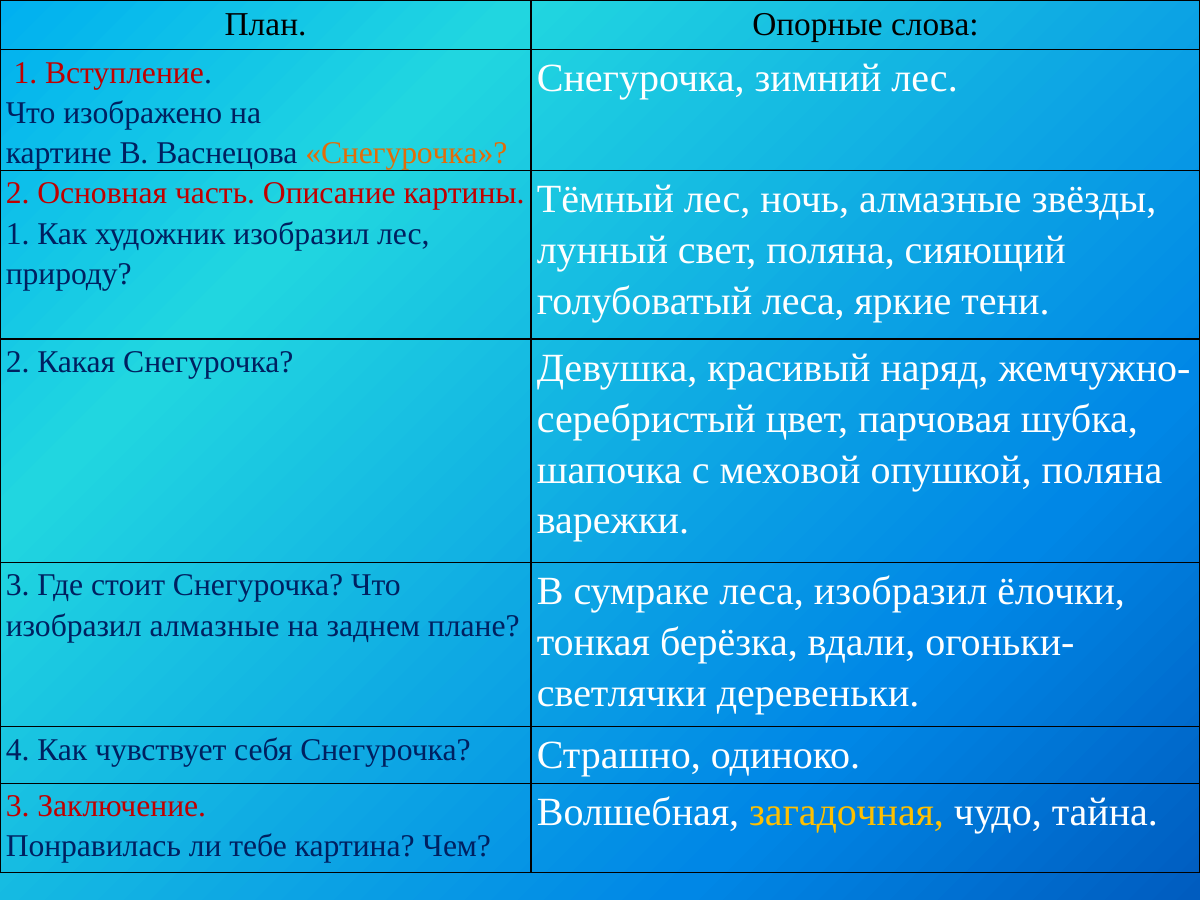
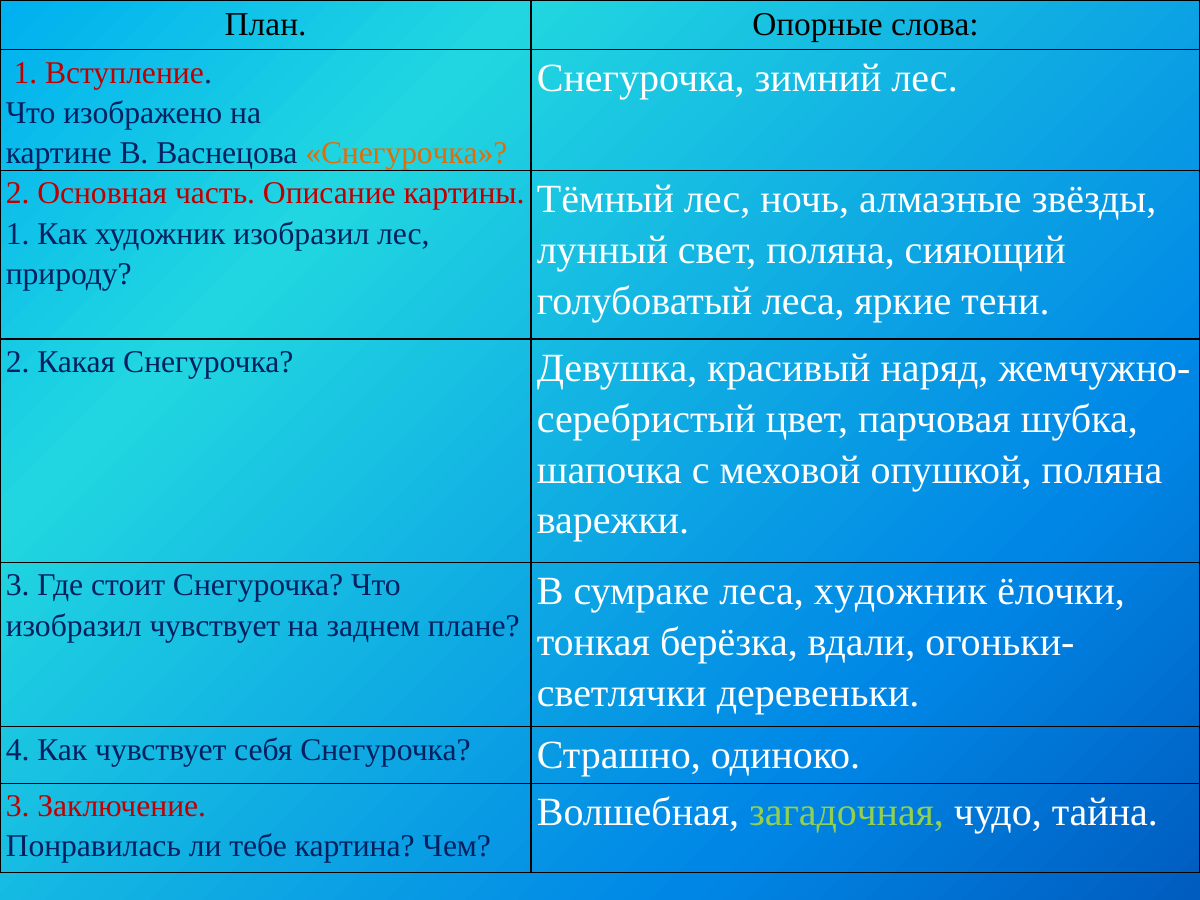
леса изобразил: изобразил -> художник
изобразил алмазные: алмазные -> чувствует
загадочная colour: yellow -> light green
